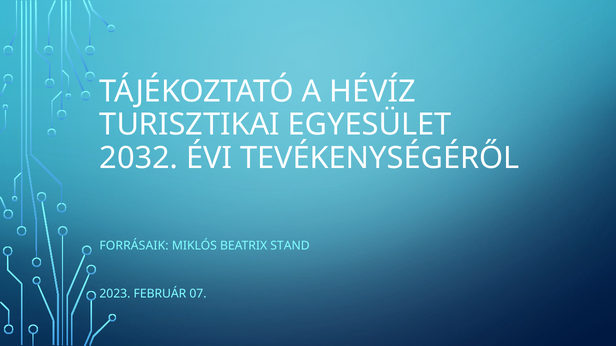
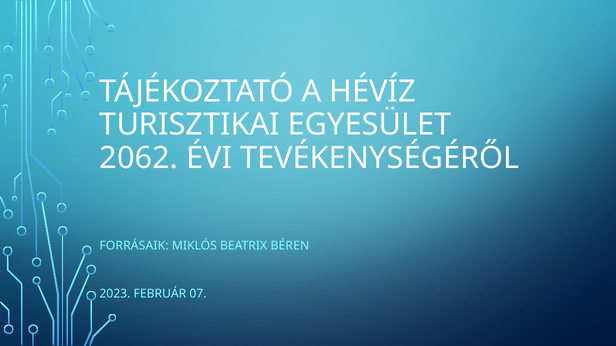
2032: 2032 -> 2062
STAND: STAND -> BÉREN
